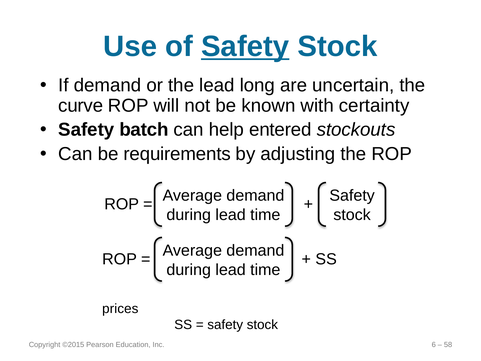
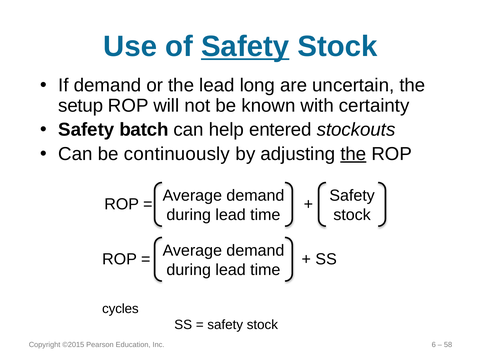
curve: curve -> setup
requirements: requirements -> continuously
the at (353, 154) underline: none -> present
prices: prices -> cycles
